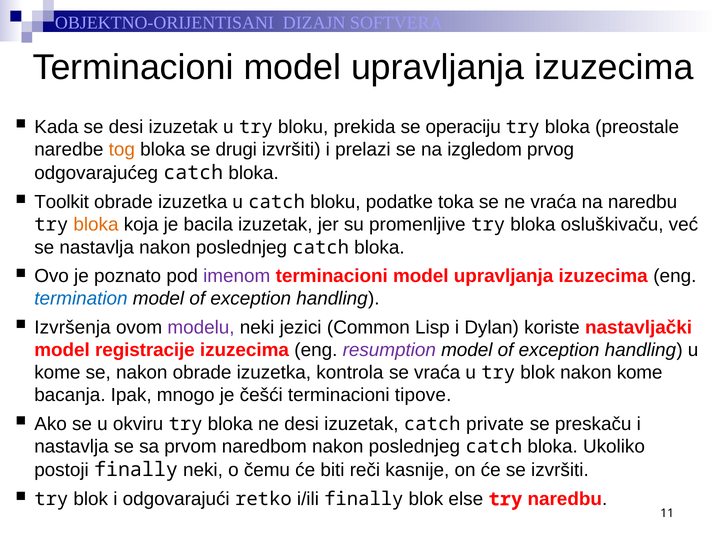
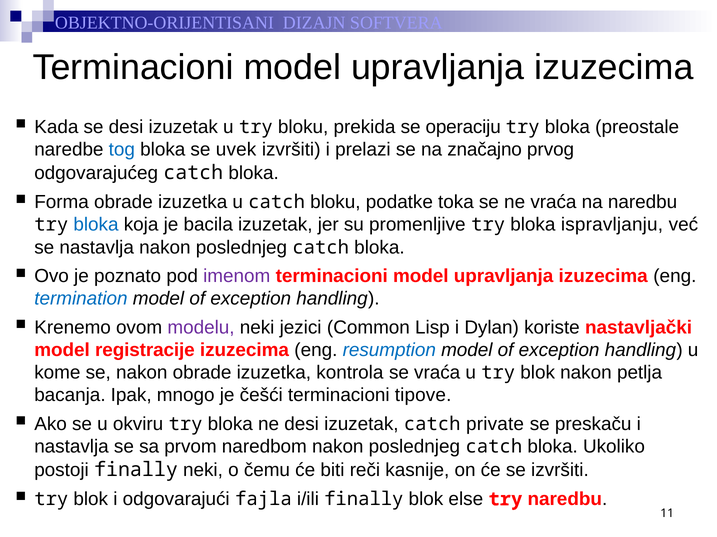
tog colour: orange -> blue
drugi: drugi -> uvek
izgledom: izgledom -> značajno
Toolkit: Toolkit -> Forma
bloka at (96, 225) colour: orange -> blue
osluškivaču: osluškivaču -> ispravljanju
Izvršenja: Izvršenja -> Krenemo
resumption colour: purple -> blue
nakon kome: kome -> petlja
retko: retko -> fajla
